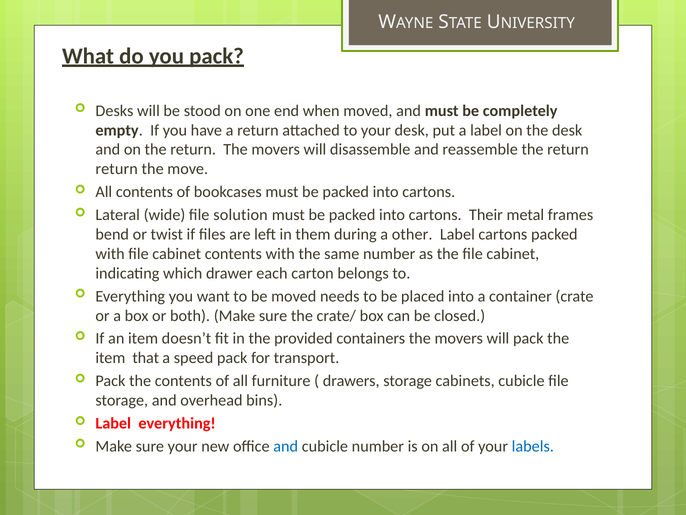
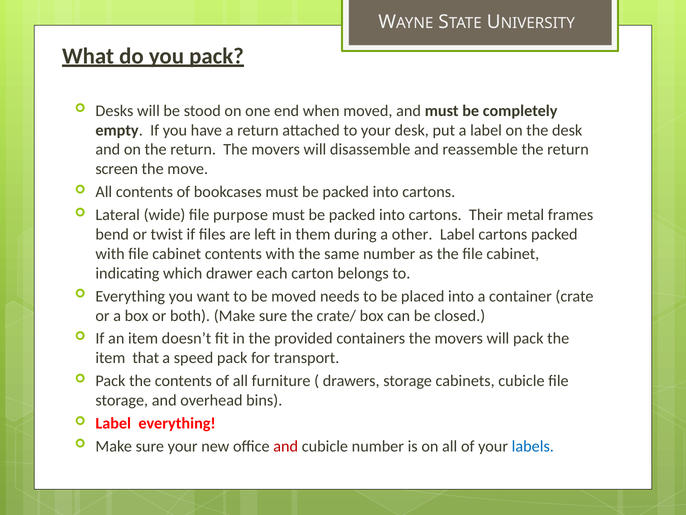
return at (117, 169): return -> screen
solution: solution -> purpose
and at (286, 446) colour: blue -> red
